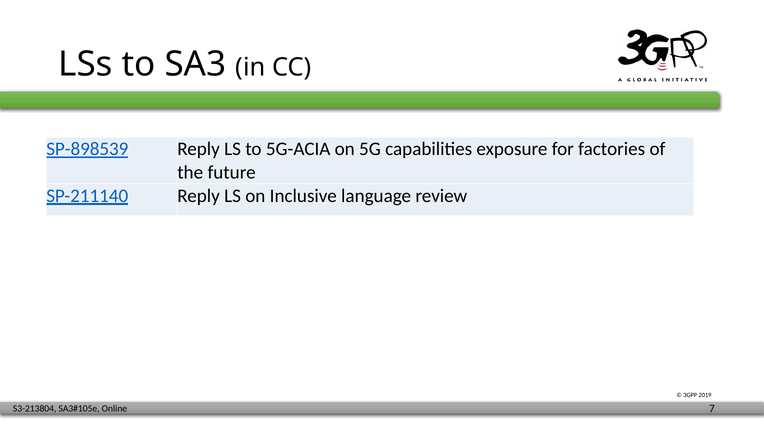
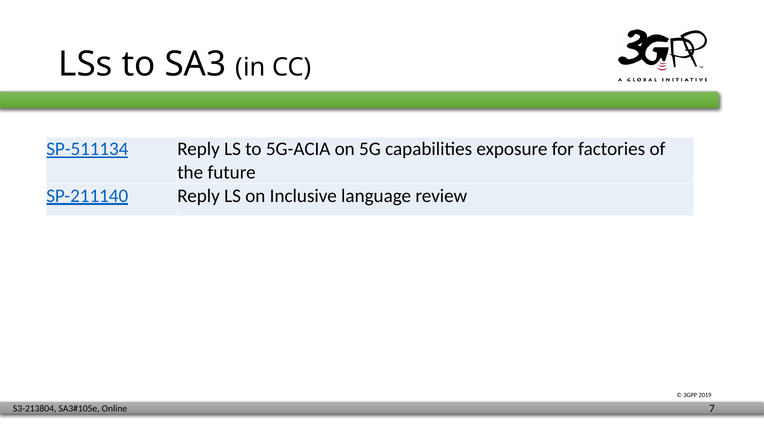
SP-898539: SP-898539 -> SP-511134
